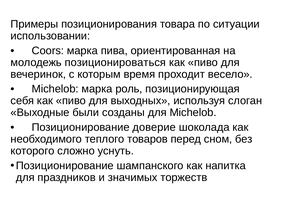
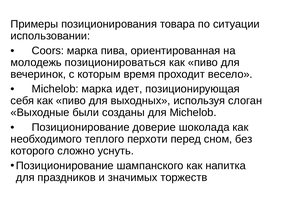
роль: роль -> идет
товаров: товаров -> перхоти
